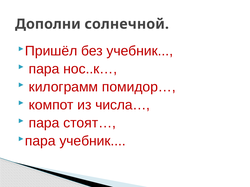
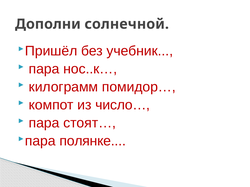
числа…: числа… -> число…
пара учебник: учебник -> полянке
